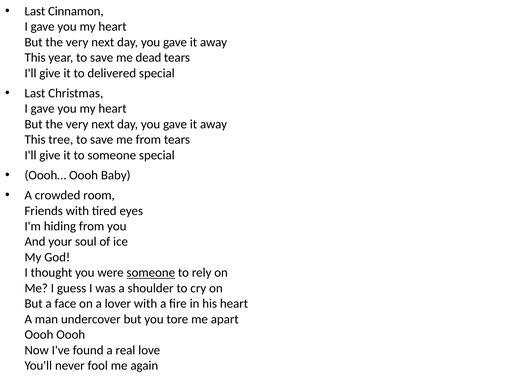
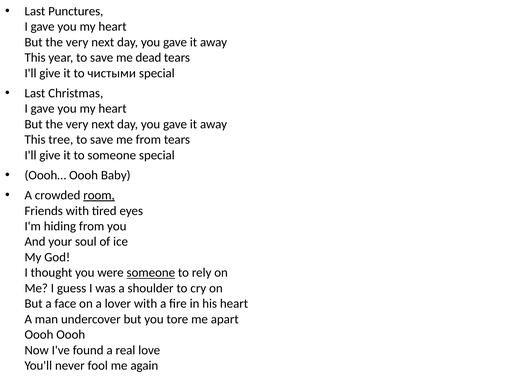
Cinnamon: Cinnamon -> Punctures
delivered: delivered -> чистыми
room underline: none -> present
